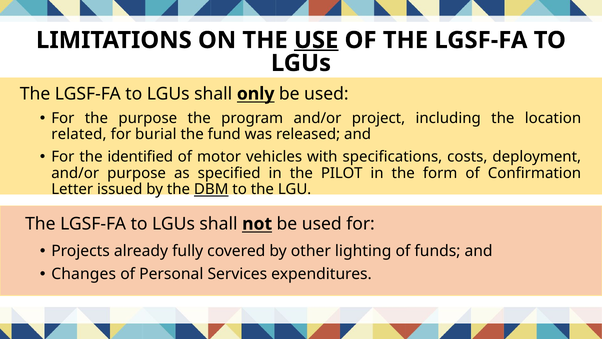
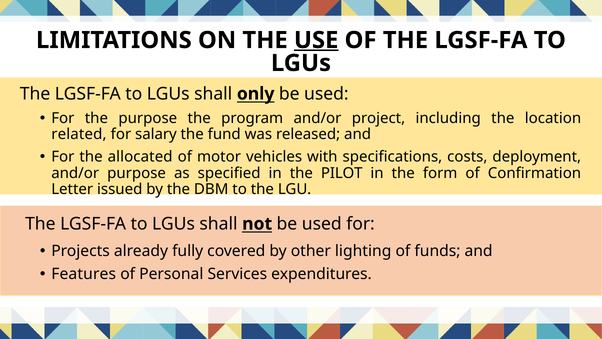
burial: burial -> salary
identified: identified -> allocated
DBM underline: present -> none
Changes: Changes -> Features
